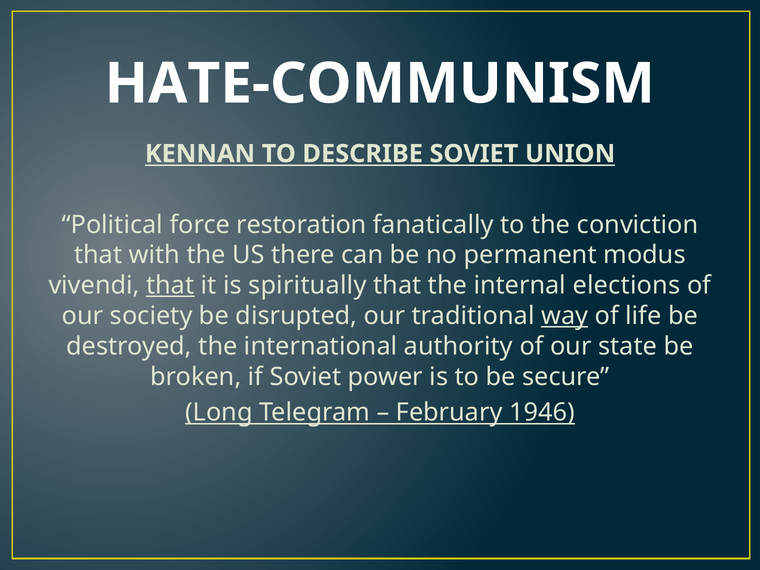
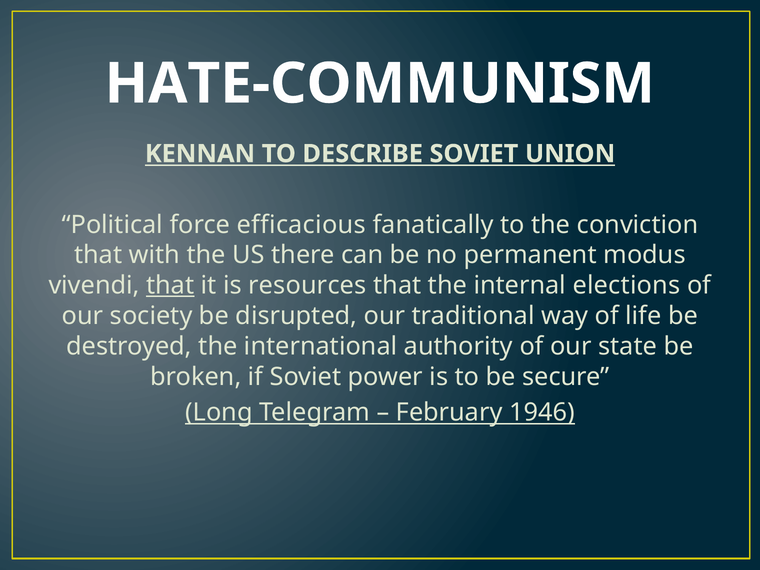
restoration: restoration -> efficacious
spiritually: spiritually -> resources
way underline: present -> none
